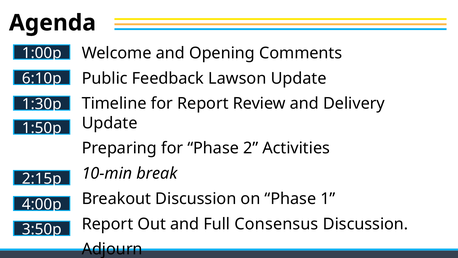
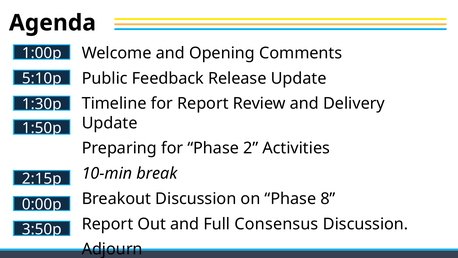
Lawson: Lawson -> Release
6:10p: 6:10p -> 5:10p
1: 1 -> 8
4:00p: 4:00p -> 0:00p
